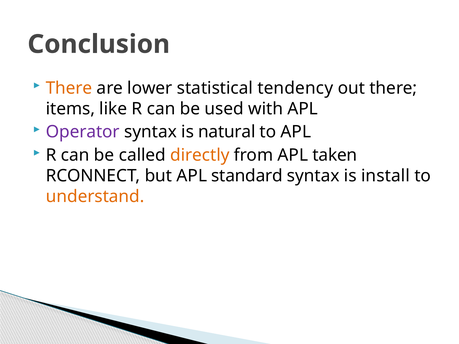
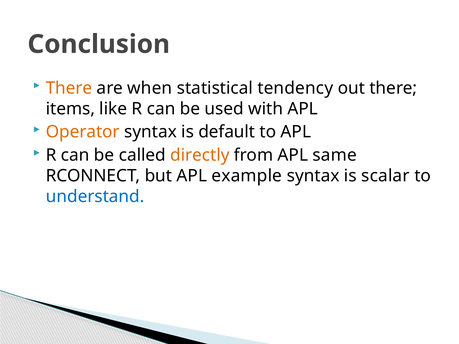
lower: lower -> when
Operator colour: purple -> orange
natural: natural -> default
taken: taken -> same
standard: standard -> example
install: install -> scalar
understand colour: orange -> blue
